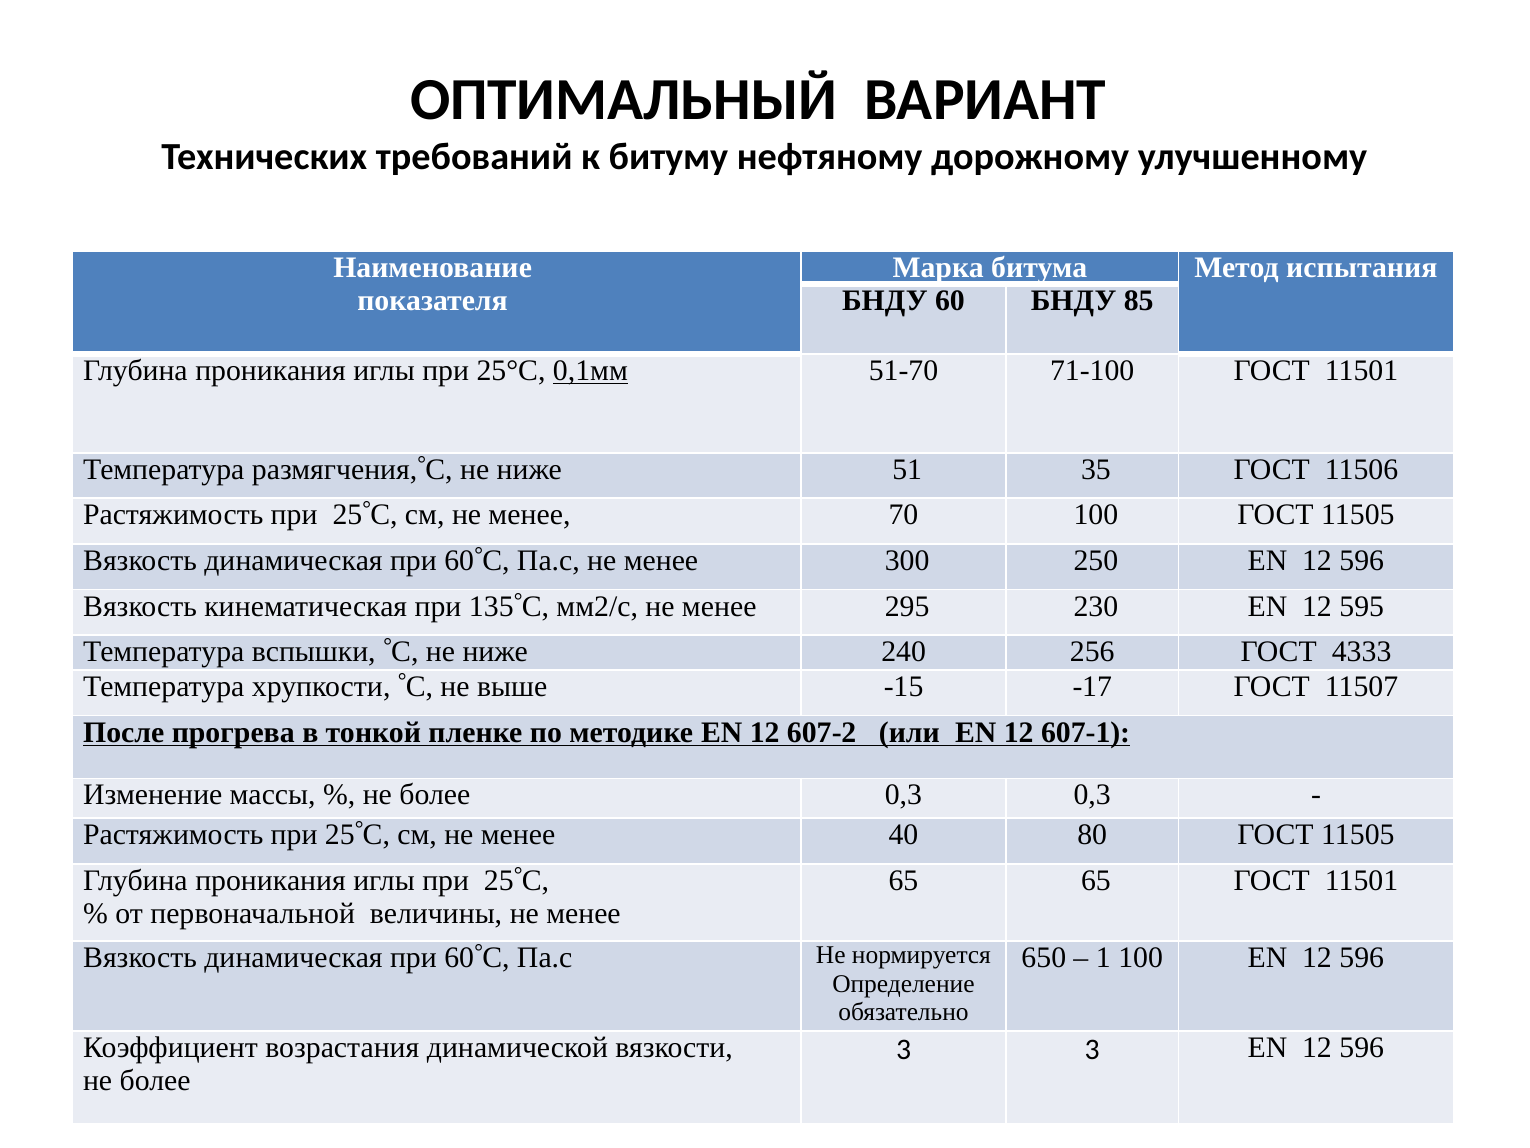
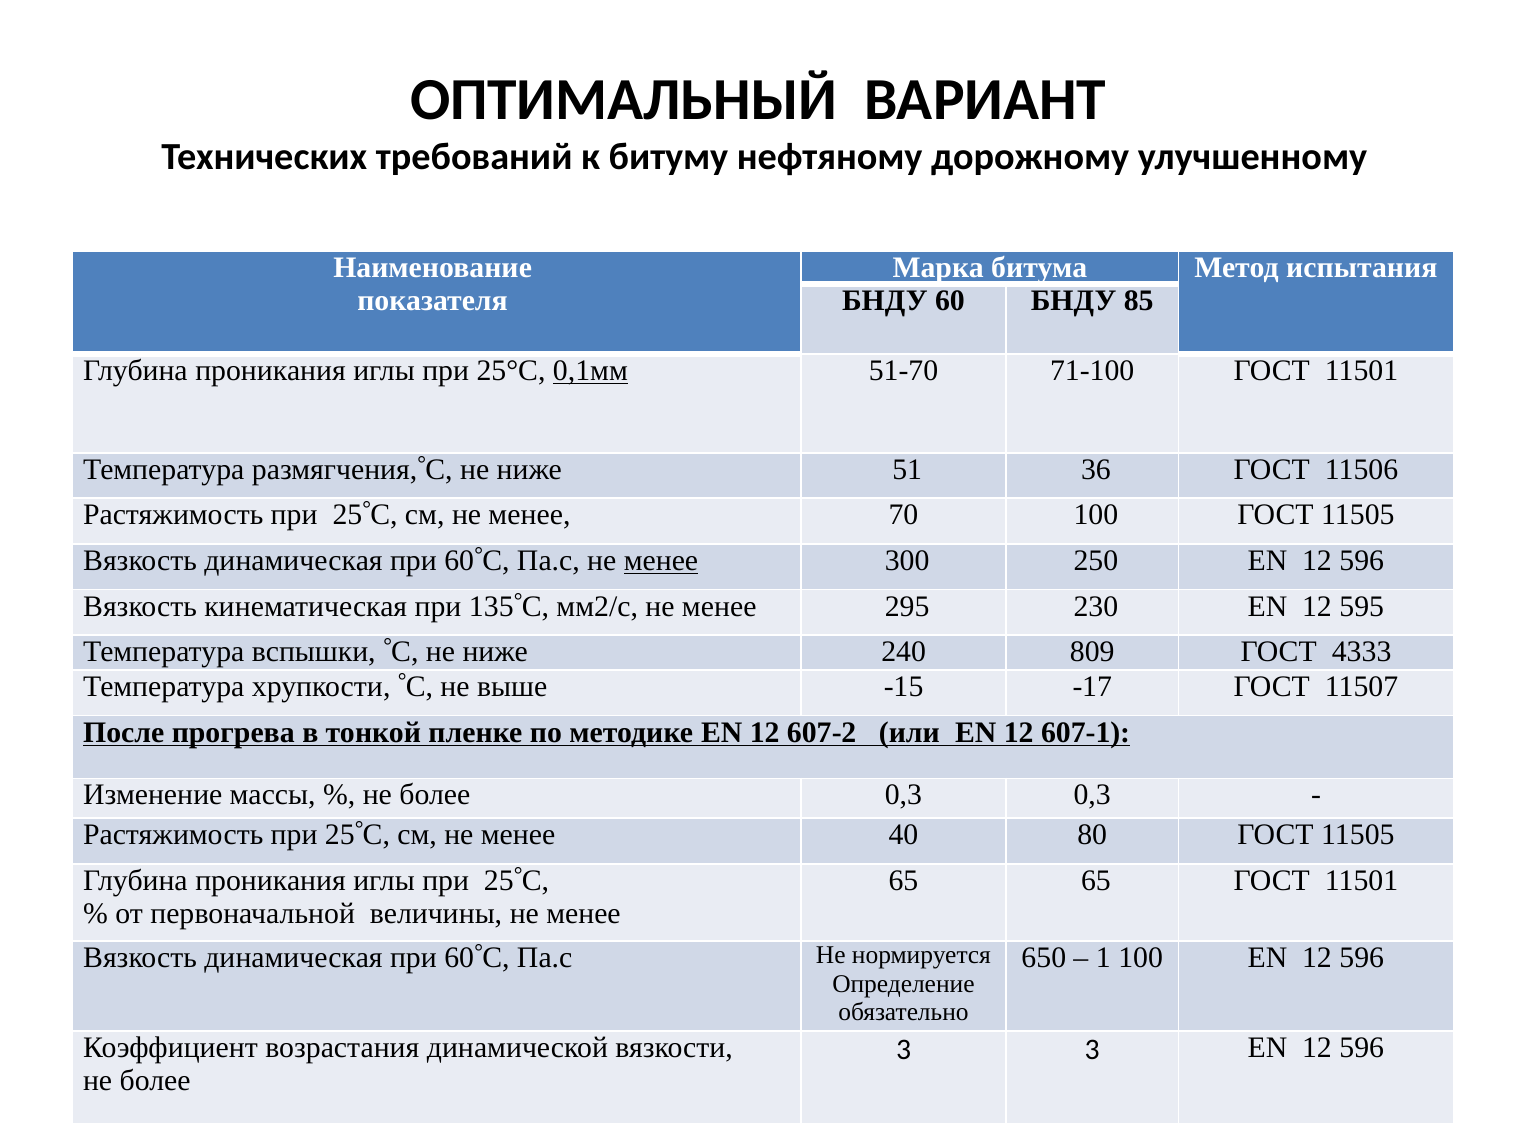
35: 35 -> 36
менее at (661, 560) underline: none -> present
256: 256 -> 809
